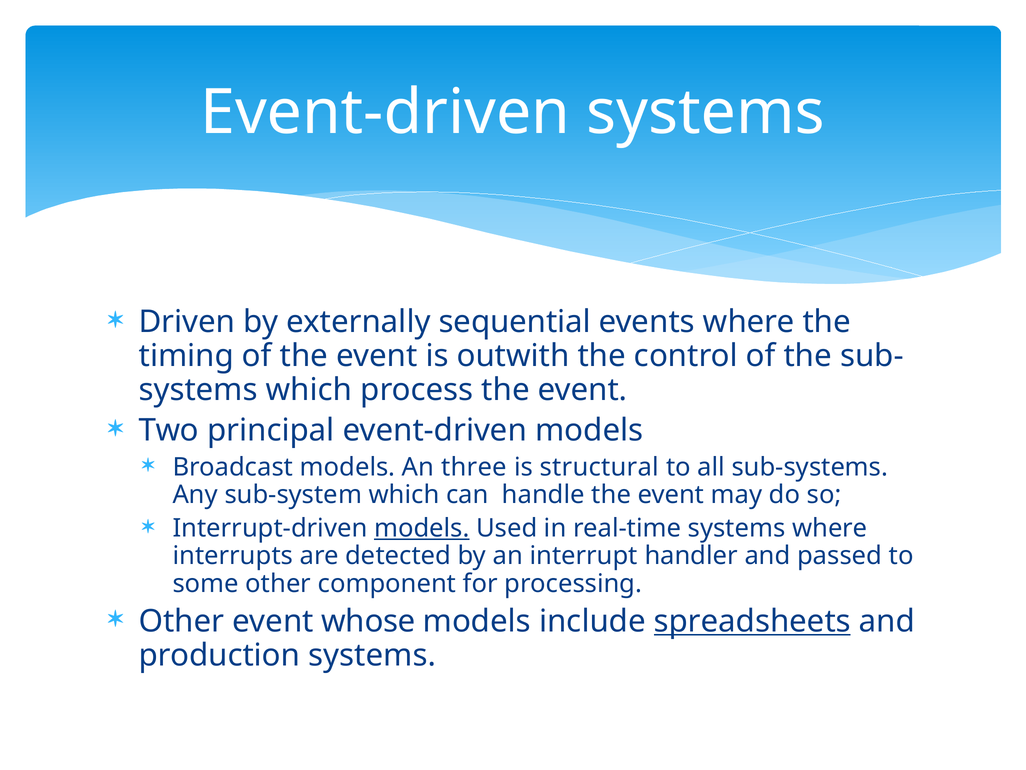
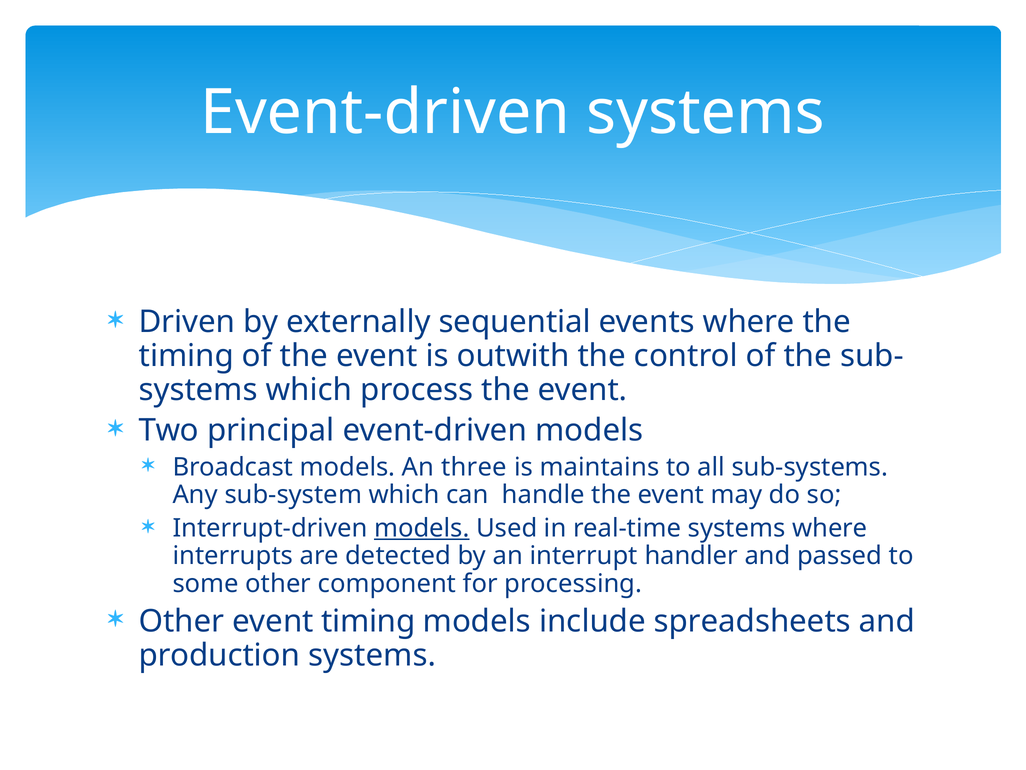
structural: structural -> maintains
event whose: whose -> timing
spreadsheets underline: present -> none
